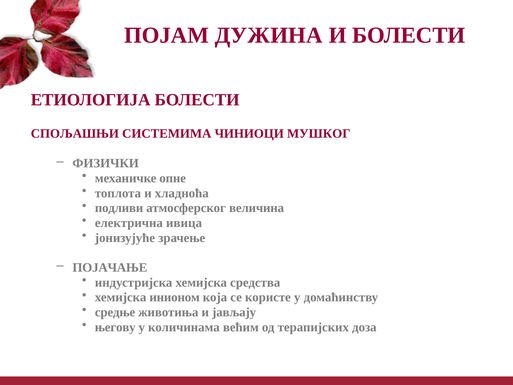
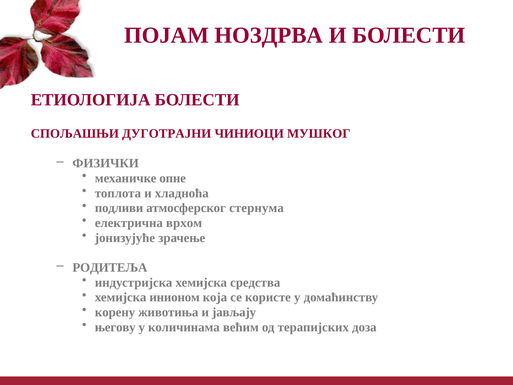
ДУЖИНА: ДУЖИНА -> НОЗДРВА
СИСТЕМИМА: СИСТЕМИМА -> ДУГОТРАЈНИ
величина: величина -> стернума
ивица: ивица -> врхом
ПОЈАЧАЊЕ: ПОЈАЧАЊЕ -> РОДИТЕЉА
средње: средње -> корену
